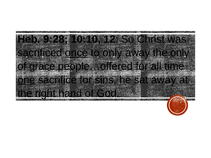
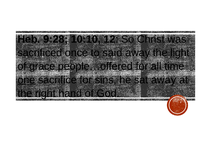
once underline: present -> none
to only: only -> said
the only: only -> light
